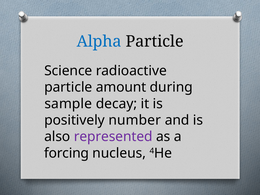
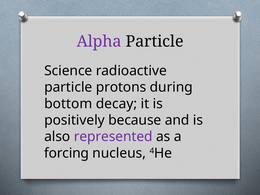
Alpha colour: blue -> purple
amount: amount -> protons
sample: sample -> bottom
number: number -> because
